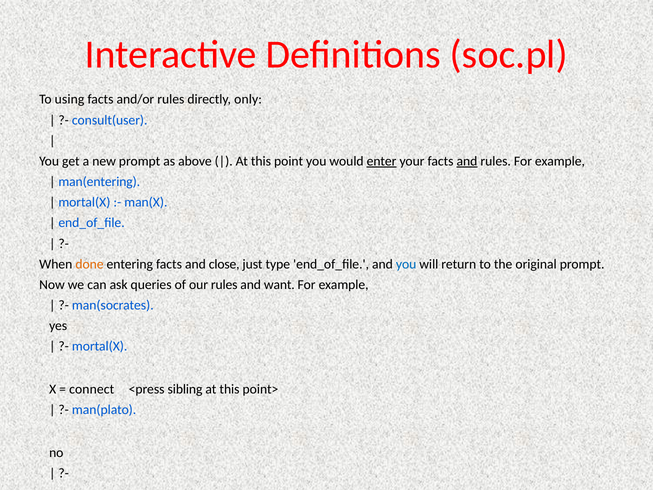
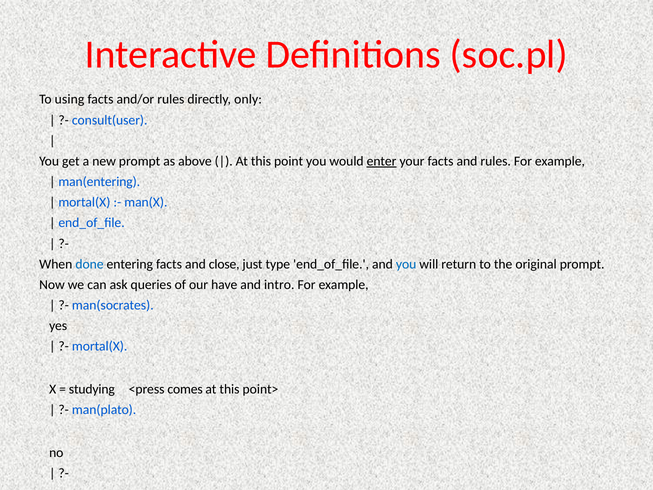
and at (467, 161) underline: present -> none
done colour: orange -> blue
our rules: rules -> have
want: want -> intro
connect: connect -> studying
sibling: sibling -> comes
